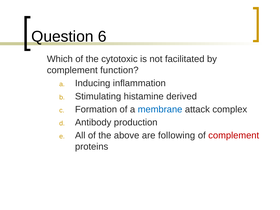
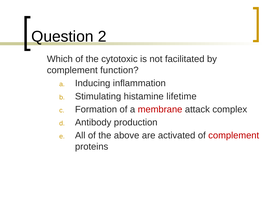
6: 6 -> 2
derived: derived -> lifetime
membrane colour: blue -> red
following: following -> activated
